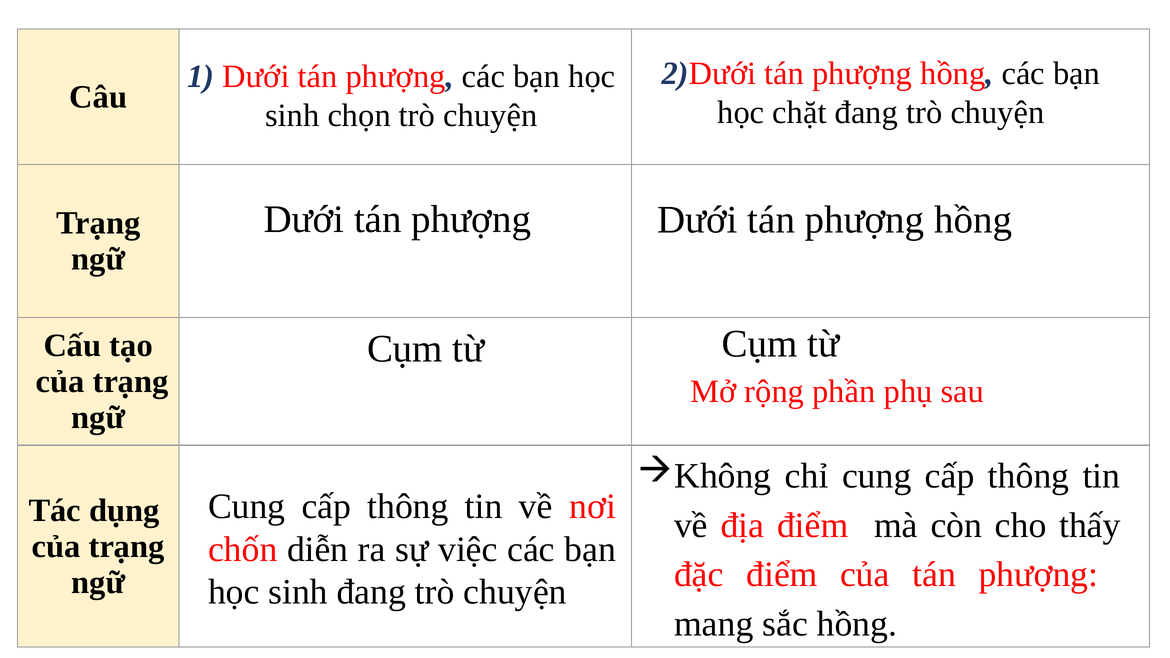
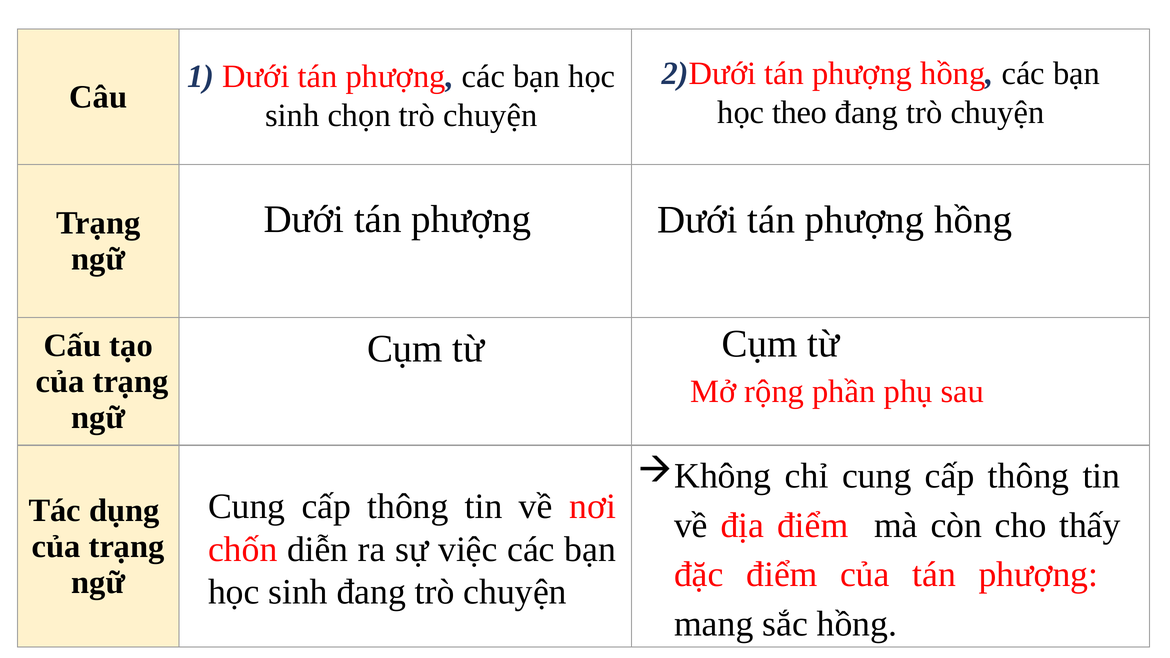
chặt: chặt -> theo
